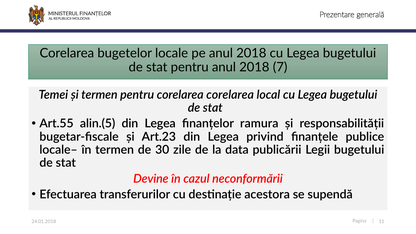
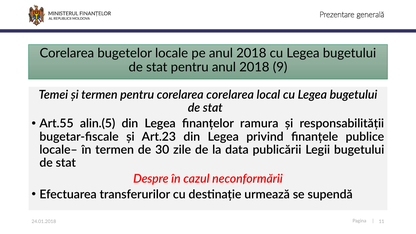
7: 7 -> 9
Devine: Devine -> Despre
acestora: acestora -> urmează
